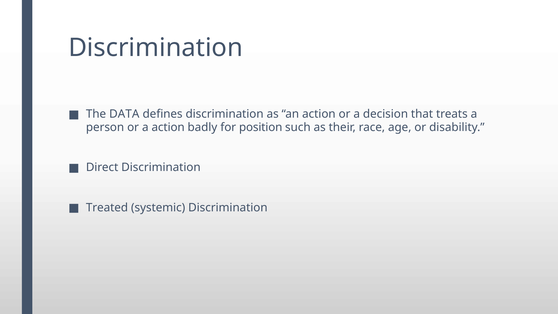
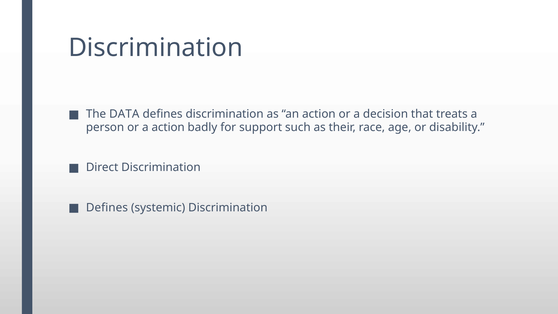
position: position -> support
Treated at (107, 208): Treated -> Defines
